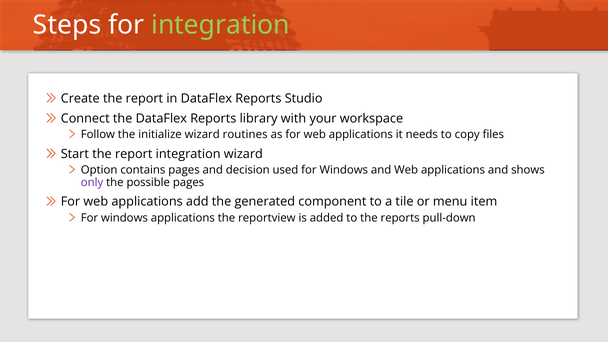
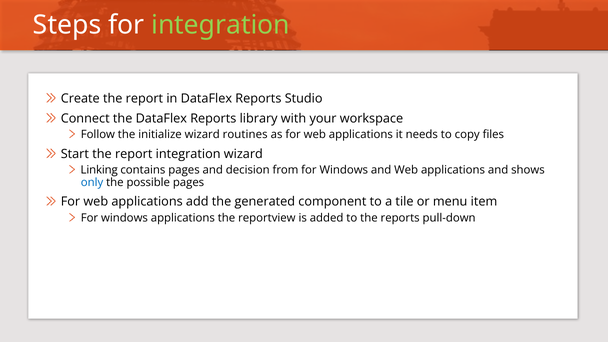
Option: Option -> Linking
used: used -> from
only colour: purple -> blue
